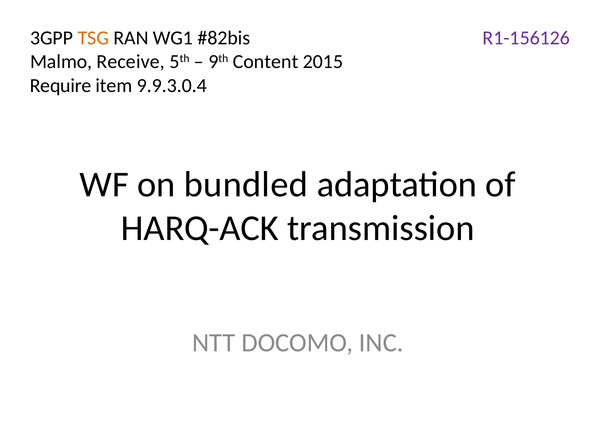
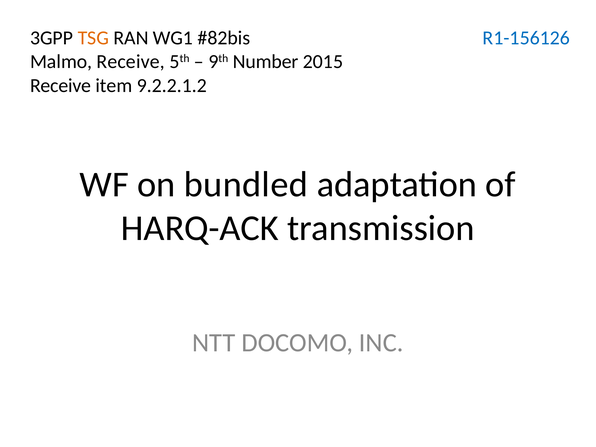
R1-156126 colour: purple -> blue
Content: Content -> Number
Require at (61, 86): Require -> Receive
9.9.3.0.4: 9.9.3.0.4 -> 9.2.2.1.2
